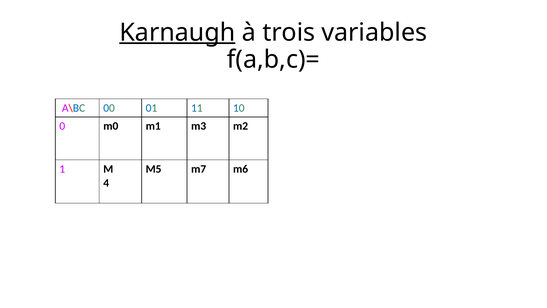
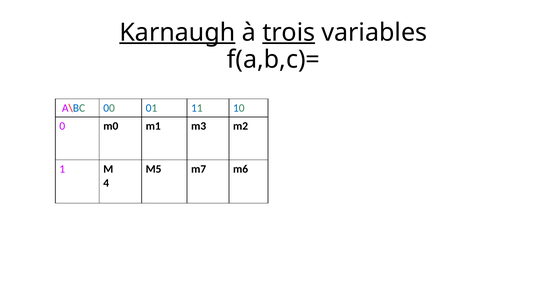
trois underline: none -> present
